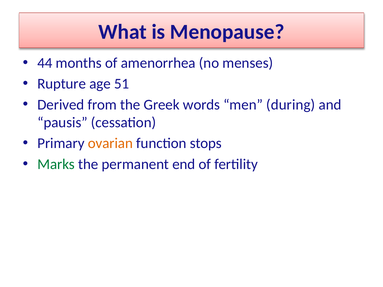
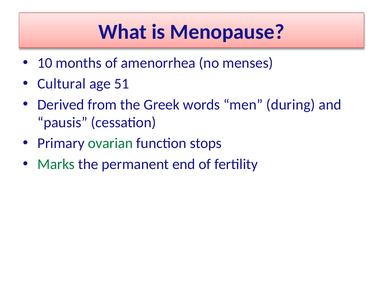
44: 44 -> 10
Rupture: Rupture -> Cultural
ovarian colour: orange -> green
